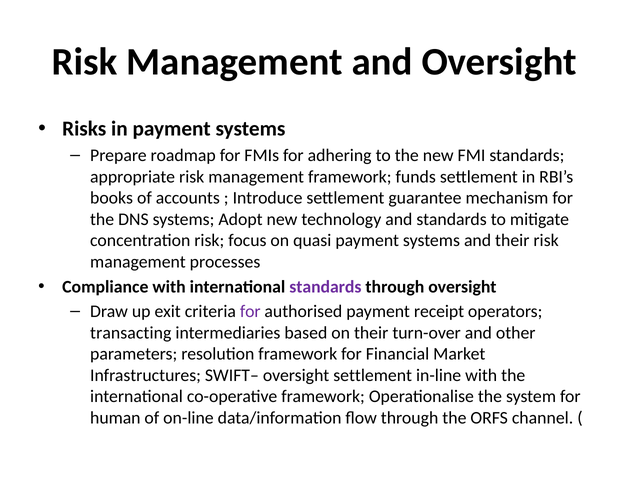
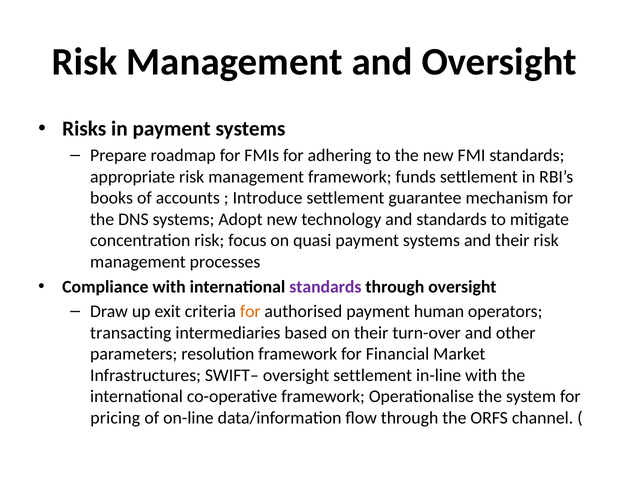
for at (250, 312) colour: purple -> orange
receipt: receipt -> human
human: human -> pricing
